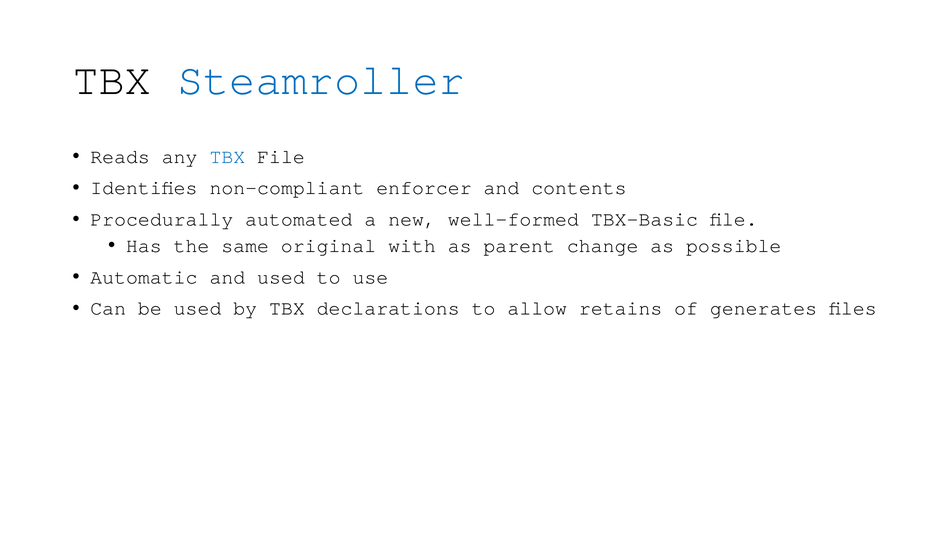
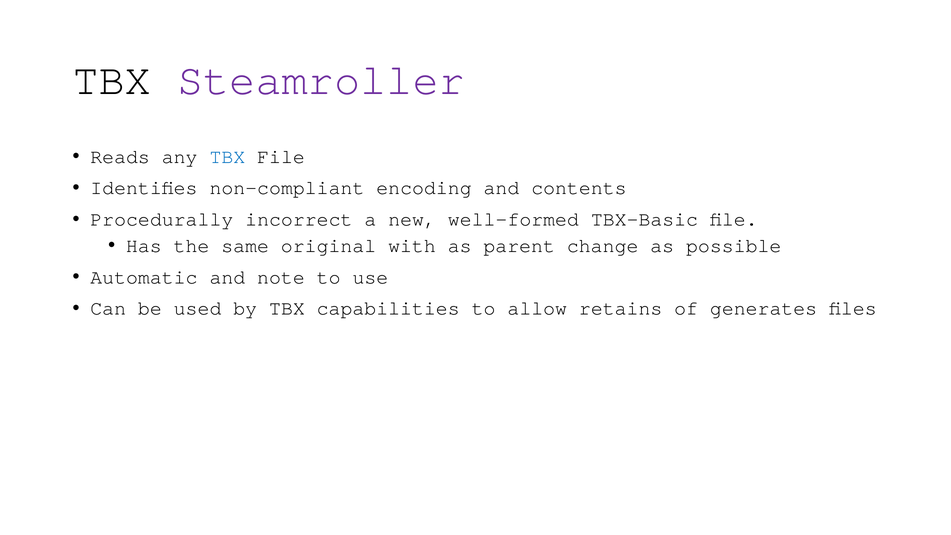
Steamroller colour: blue -> purple
enforcer: enforcer -> encoding
automated: automated -> incorrect
and used: used -> note
declarations: declarations -> capabilities
